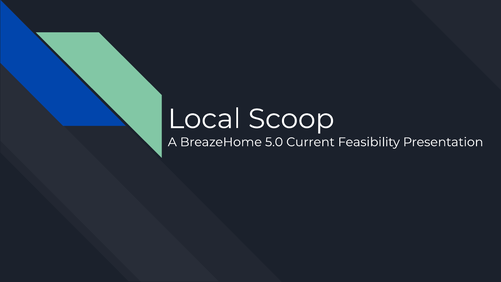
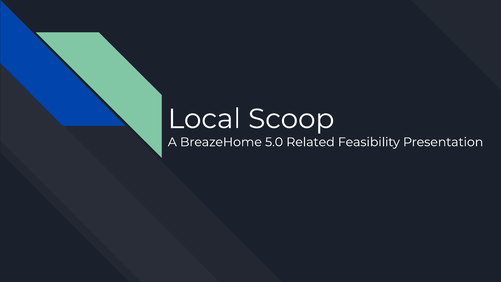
Current: Current -> Related
